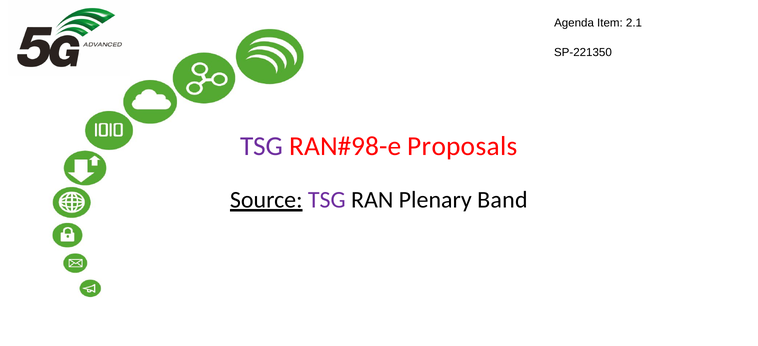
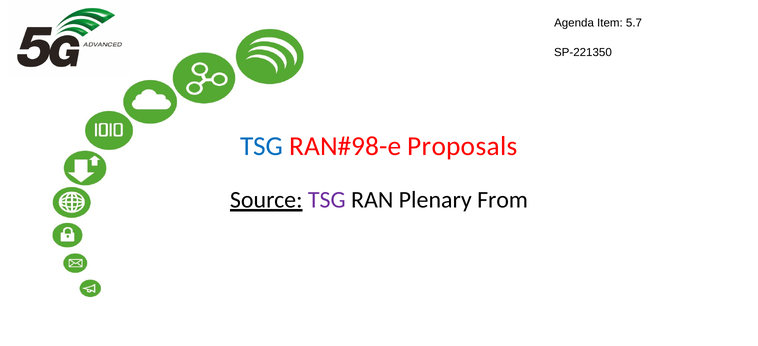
2.1: 2.1 -> 5.7
TSG at (262, 147) colour: purple -> blue
Band: Band -> From
